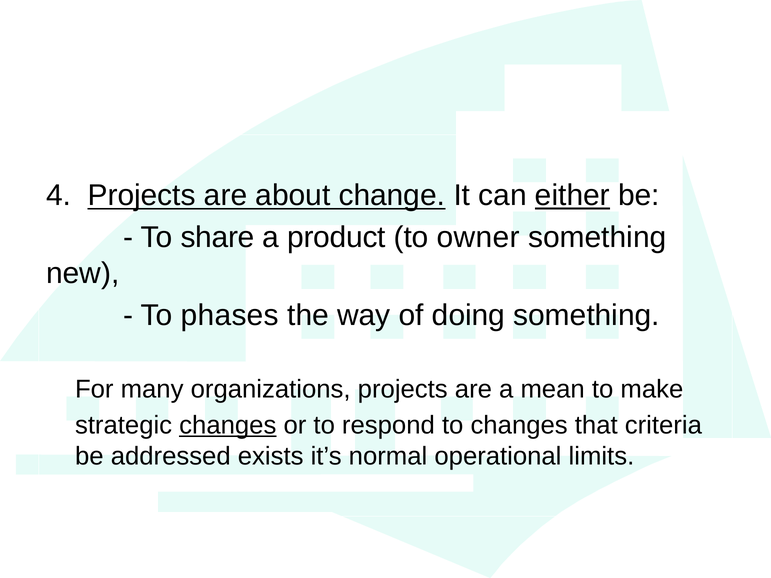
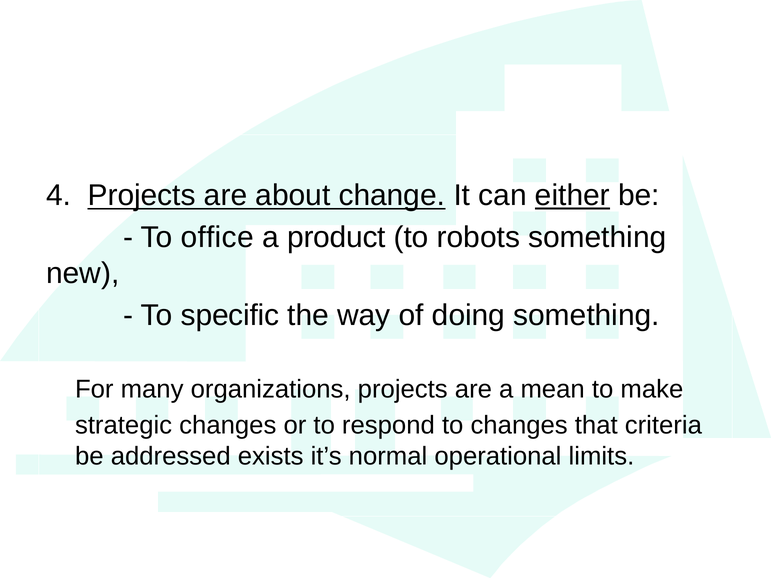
share: share -> office
owner: owner -> robots
phases: phases -> specific
changes at (228, 426) underline: present -> none
